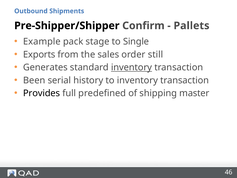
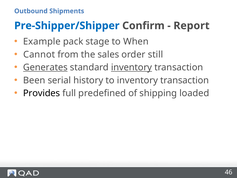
Pre-Shipper/Shipper colour: black -> blue
Pallets: Pallets -> Report
Single: Single -> When
Exports: Exports -> Cannot
Generates underline: none -> present
master: master -> loaded
